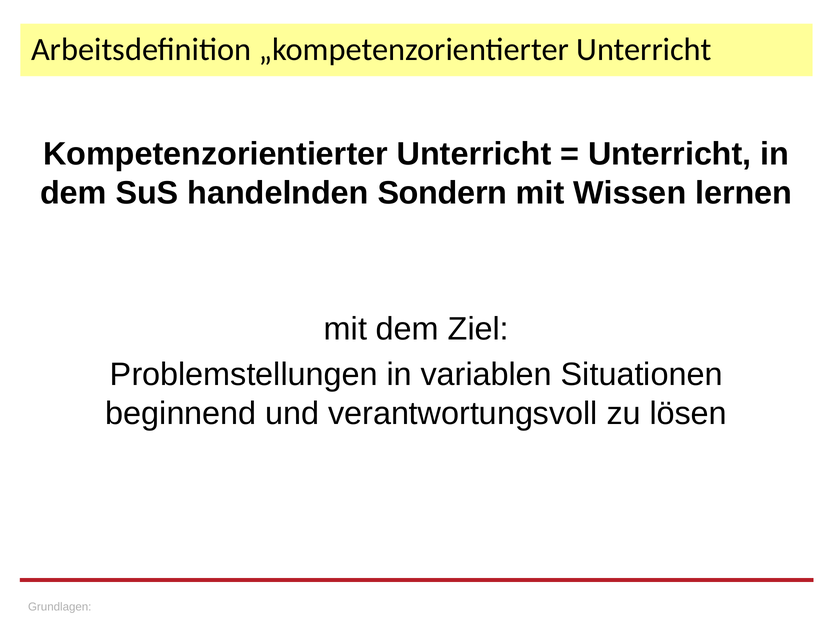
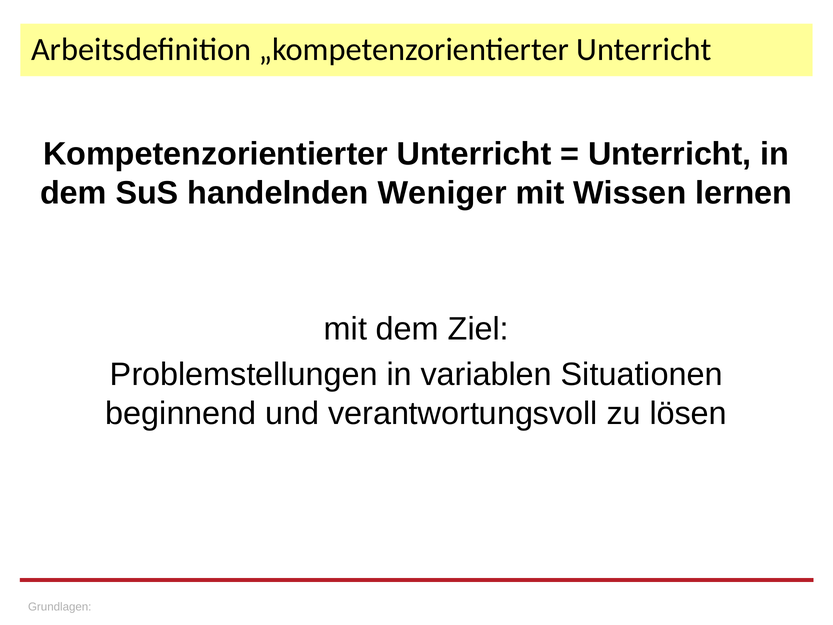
Sondern: Sondern -> Weniger
